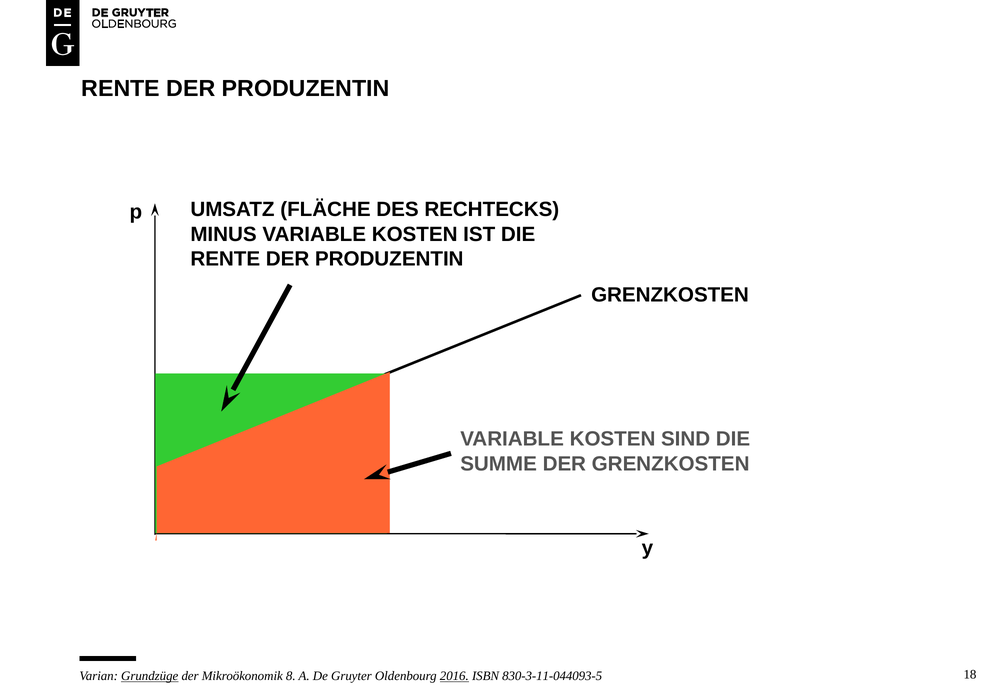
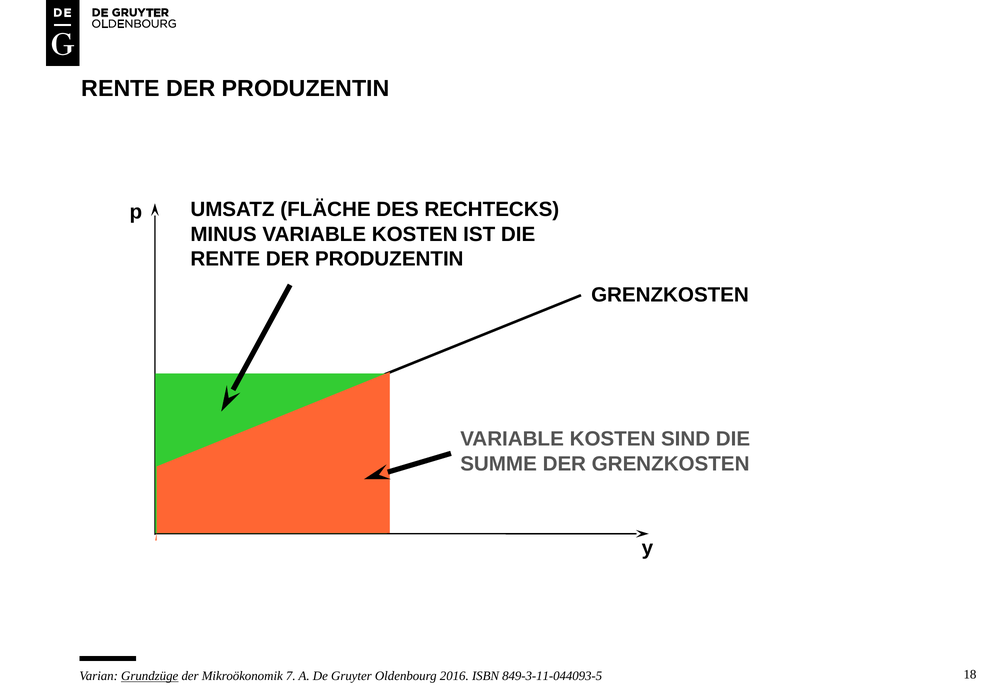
8: 8 -> 7
2016 underline: present -> none
830-3-11-044093-5: 830-3-11-044093-5 -> 849-3-11-044093-5
